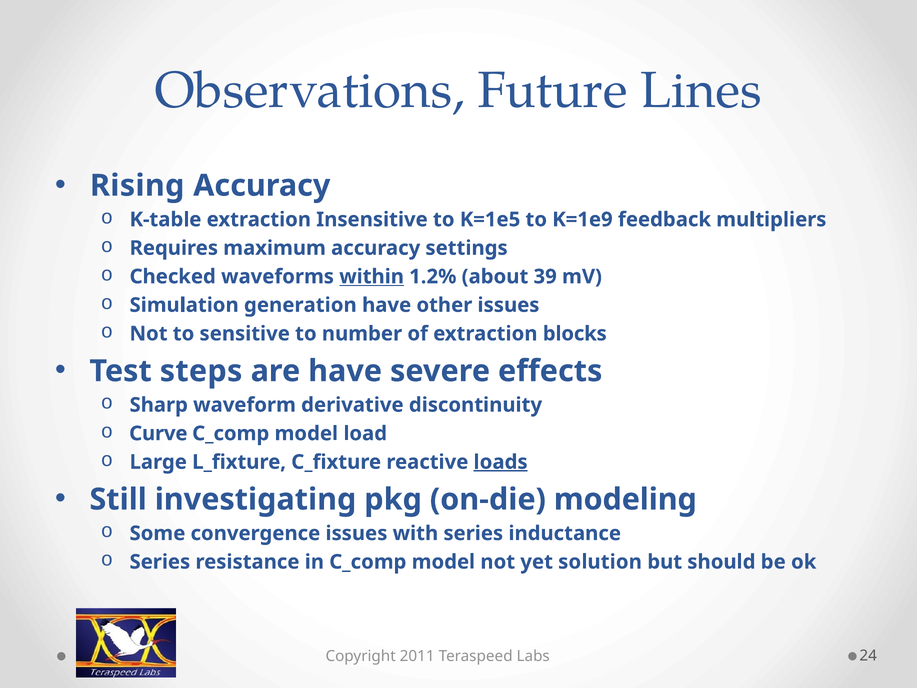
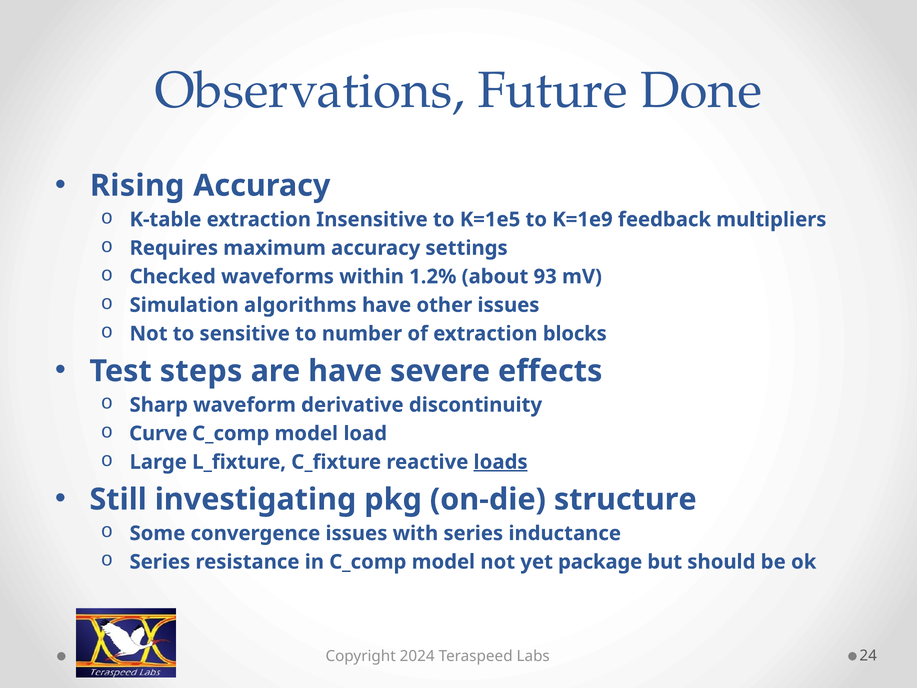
Lines: Lines -> Done
within underline: present -> none
39: 39 -> 93
generation: generation -> algorithms
modeling: modeling -> structure
solution: solution -> package
2011: 2011 -> 2024
